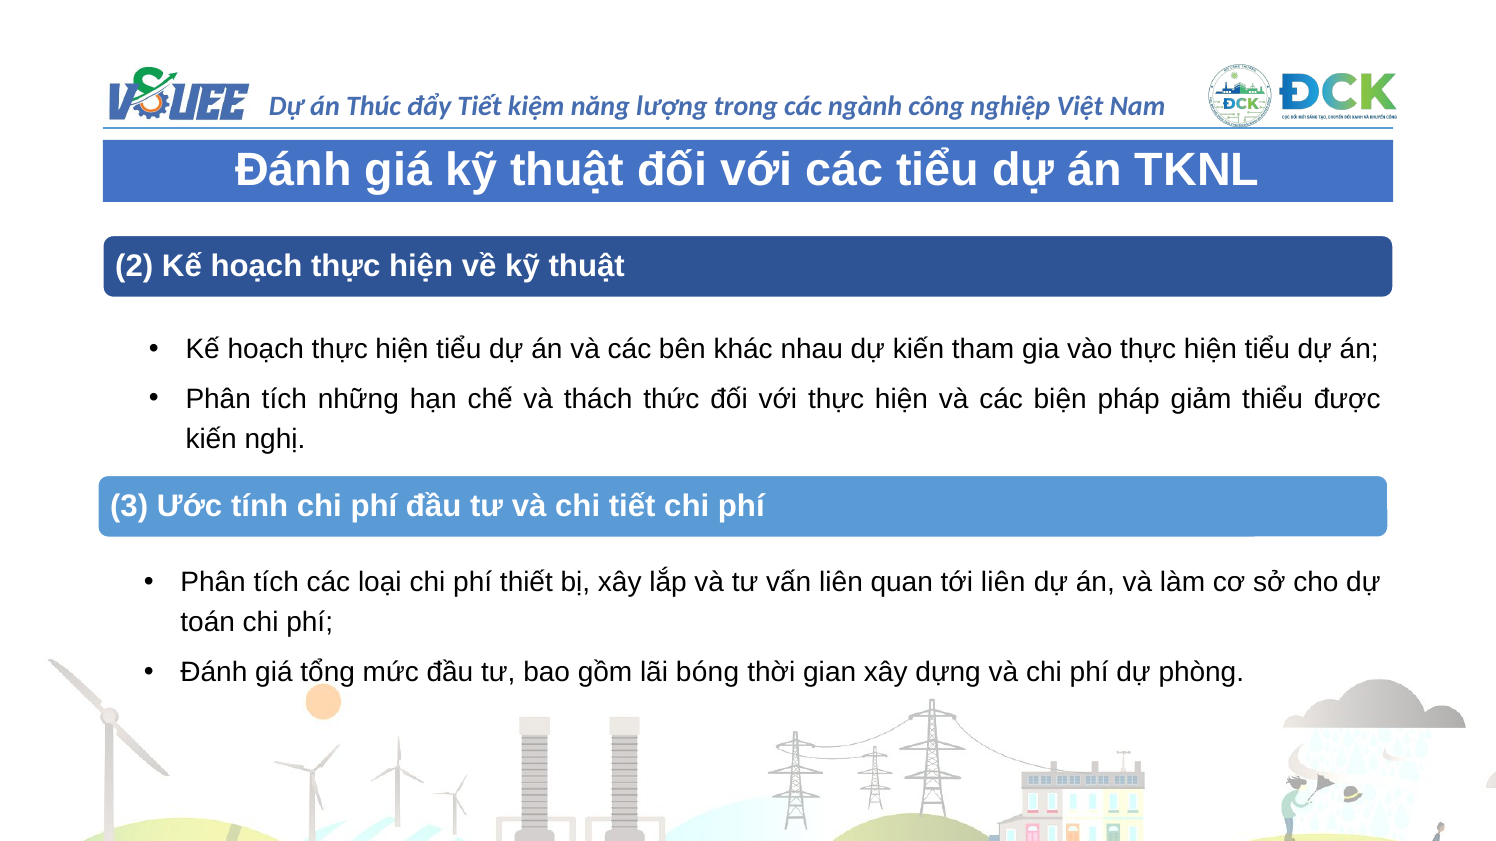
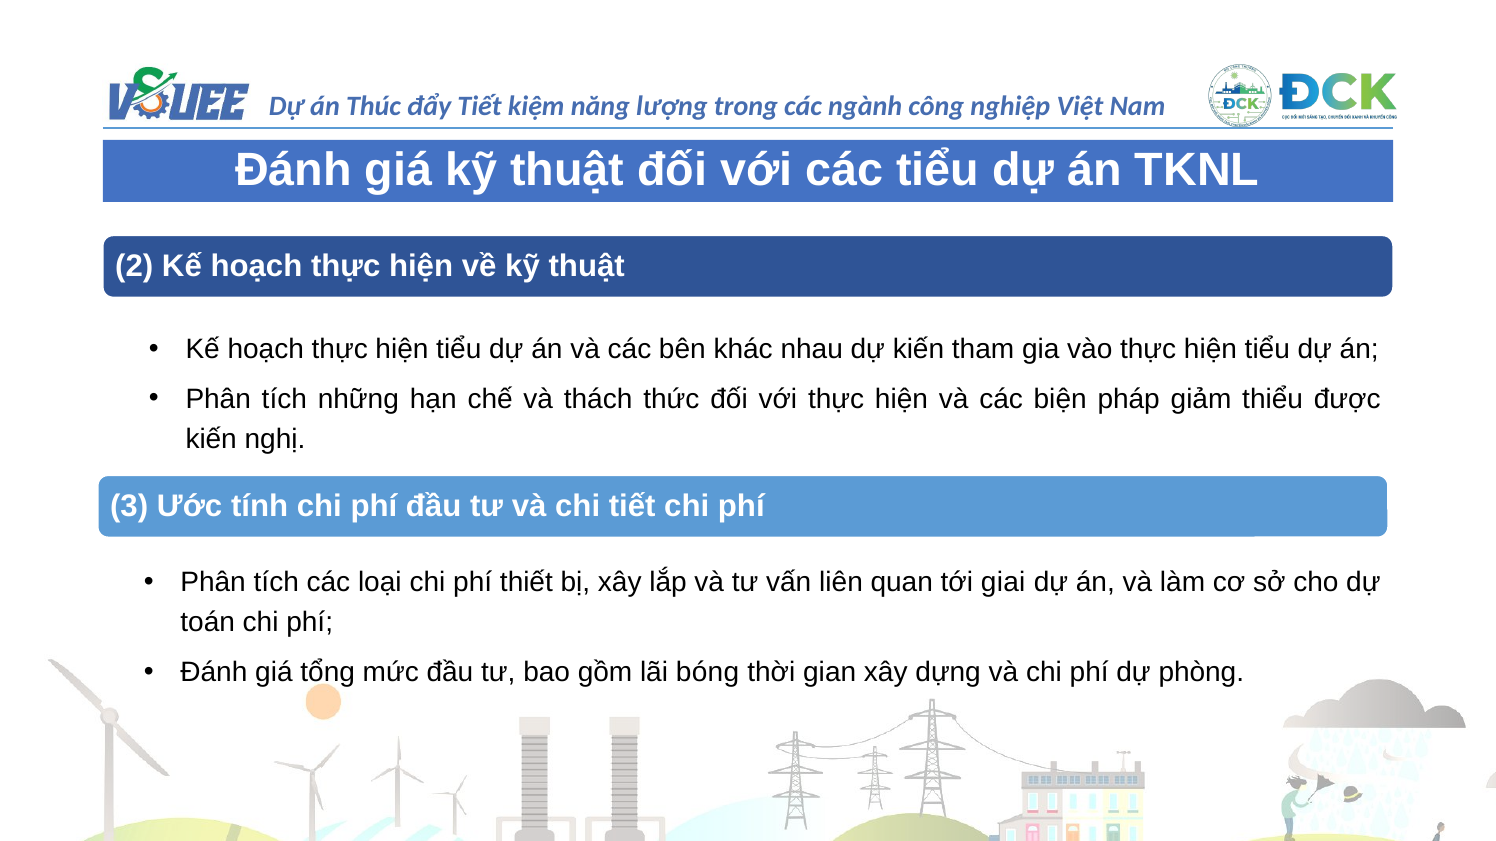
tới liên: liên -> giai
